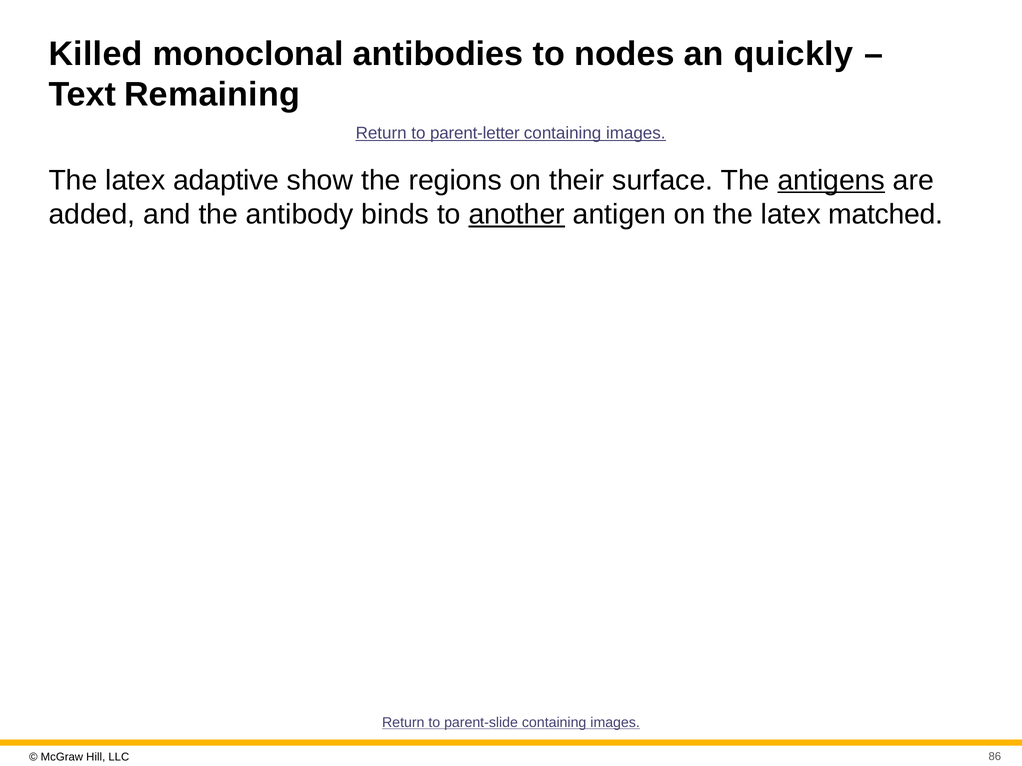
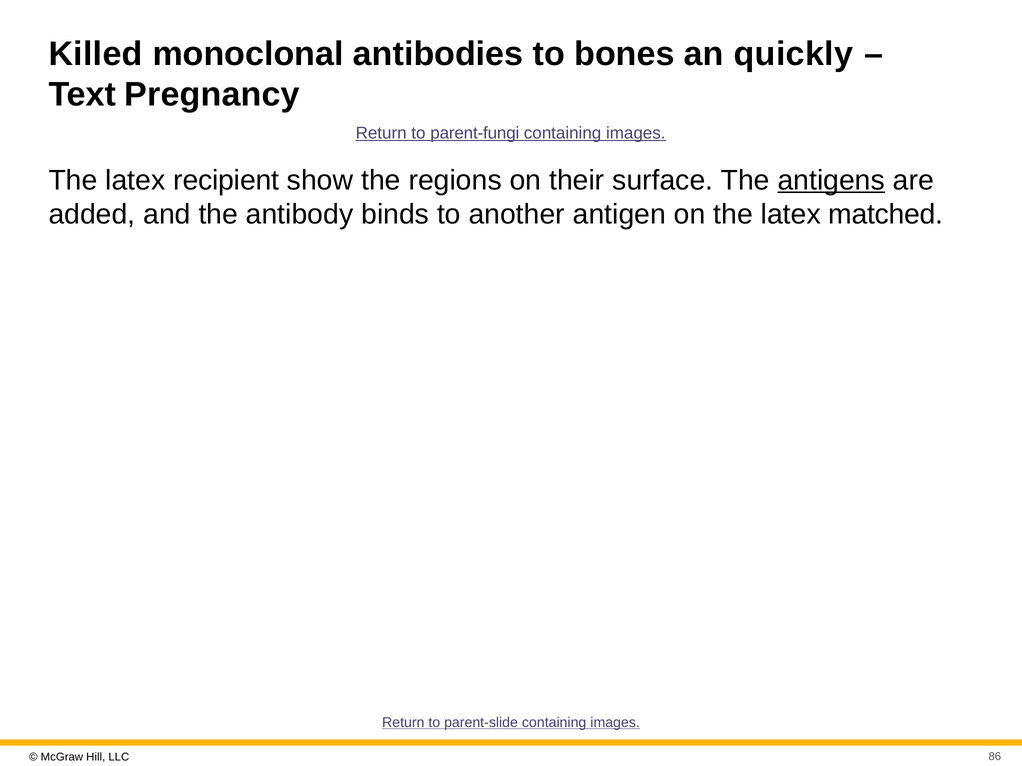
nodes: nodes -> bones
Remaining: Remaining -> Pregnancy
parent-letter: parent-letter -> parent-fungi
adaptive: adaptive -> recipient
another underline: present -> none
